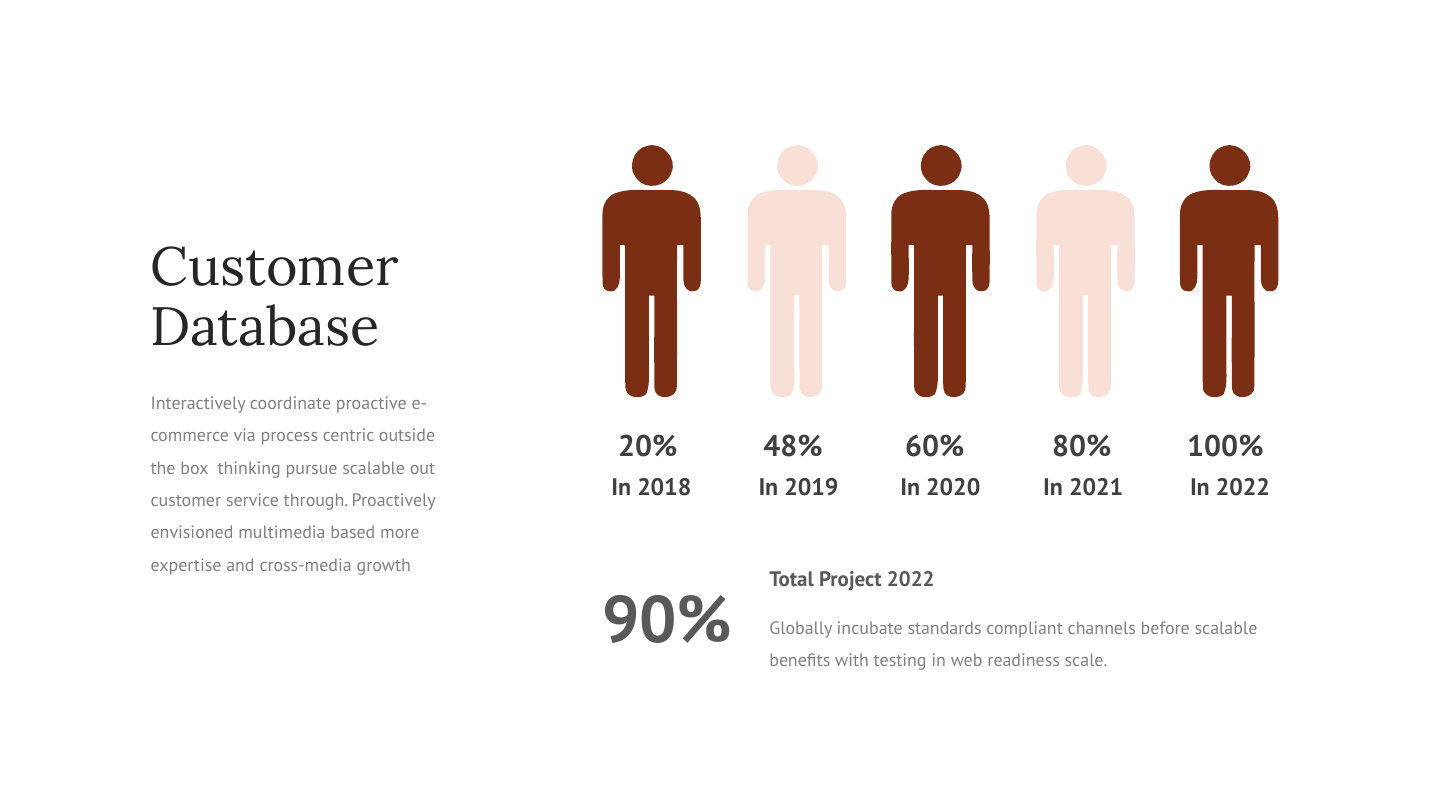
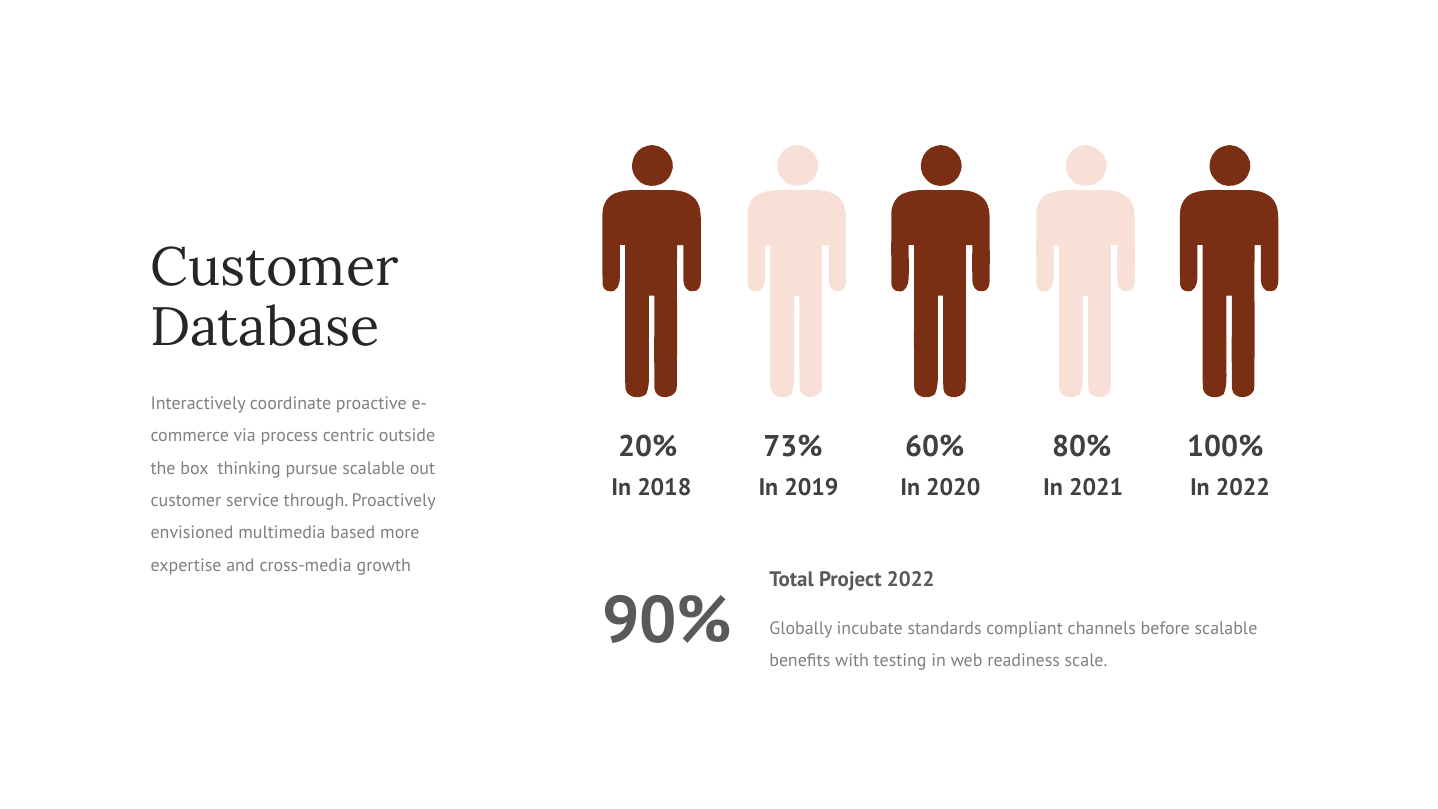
48%: 48% -> 73%
